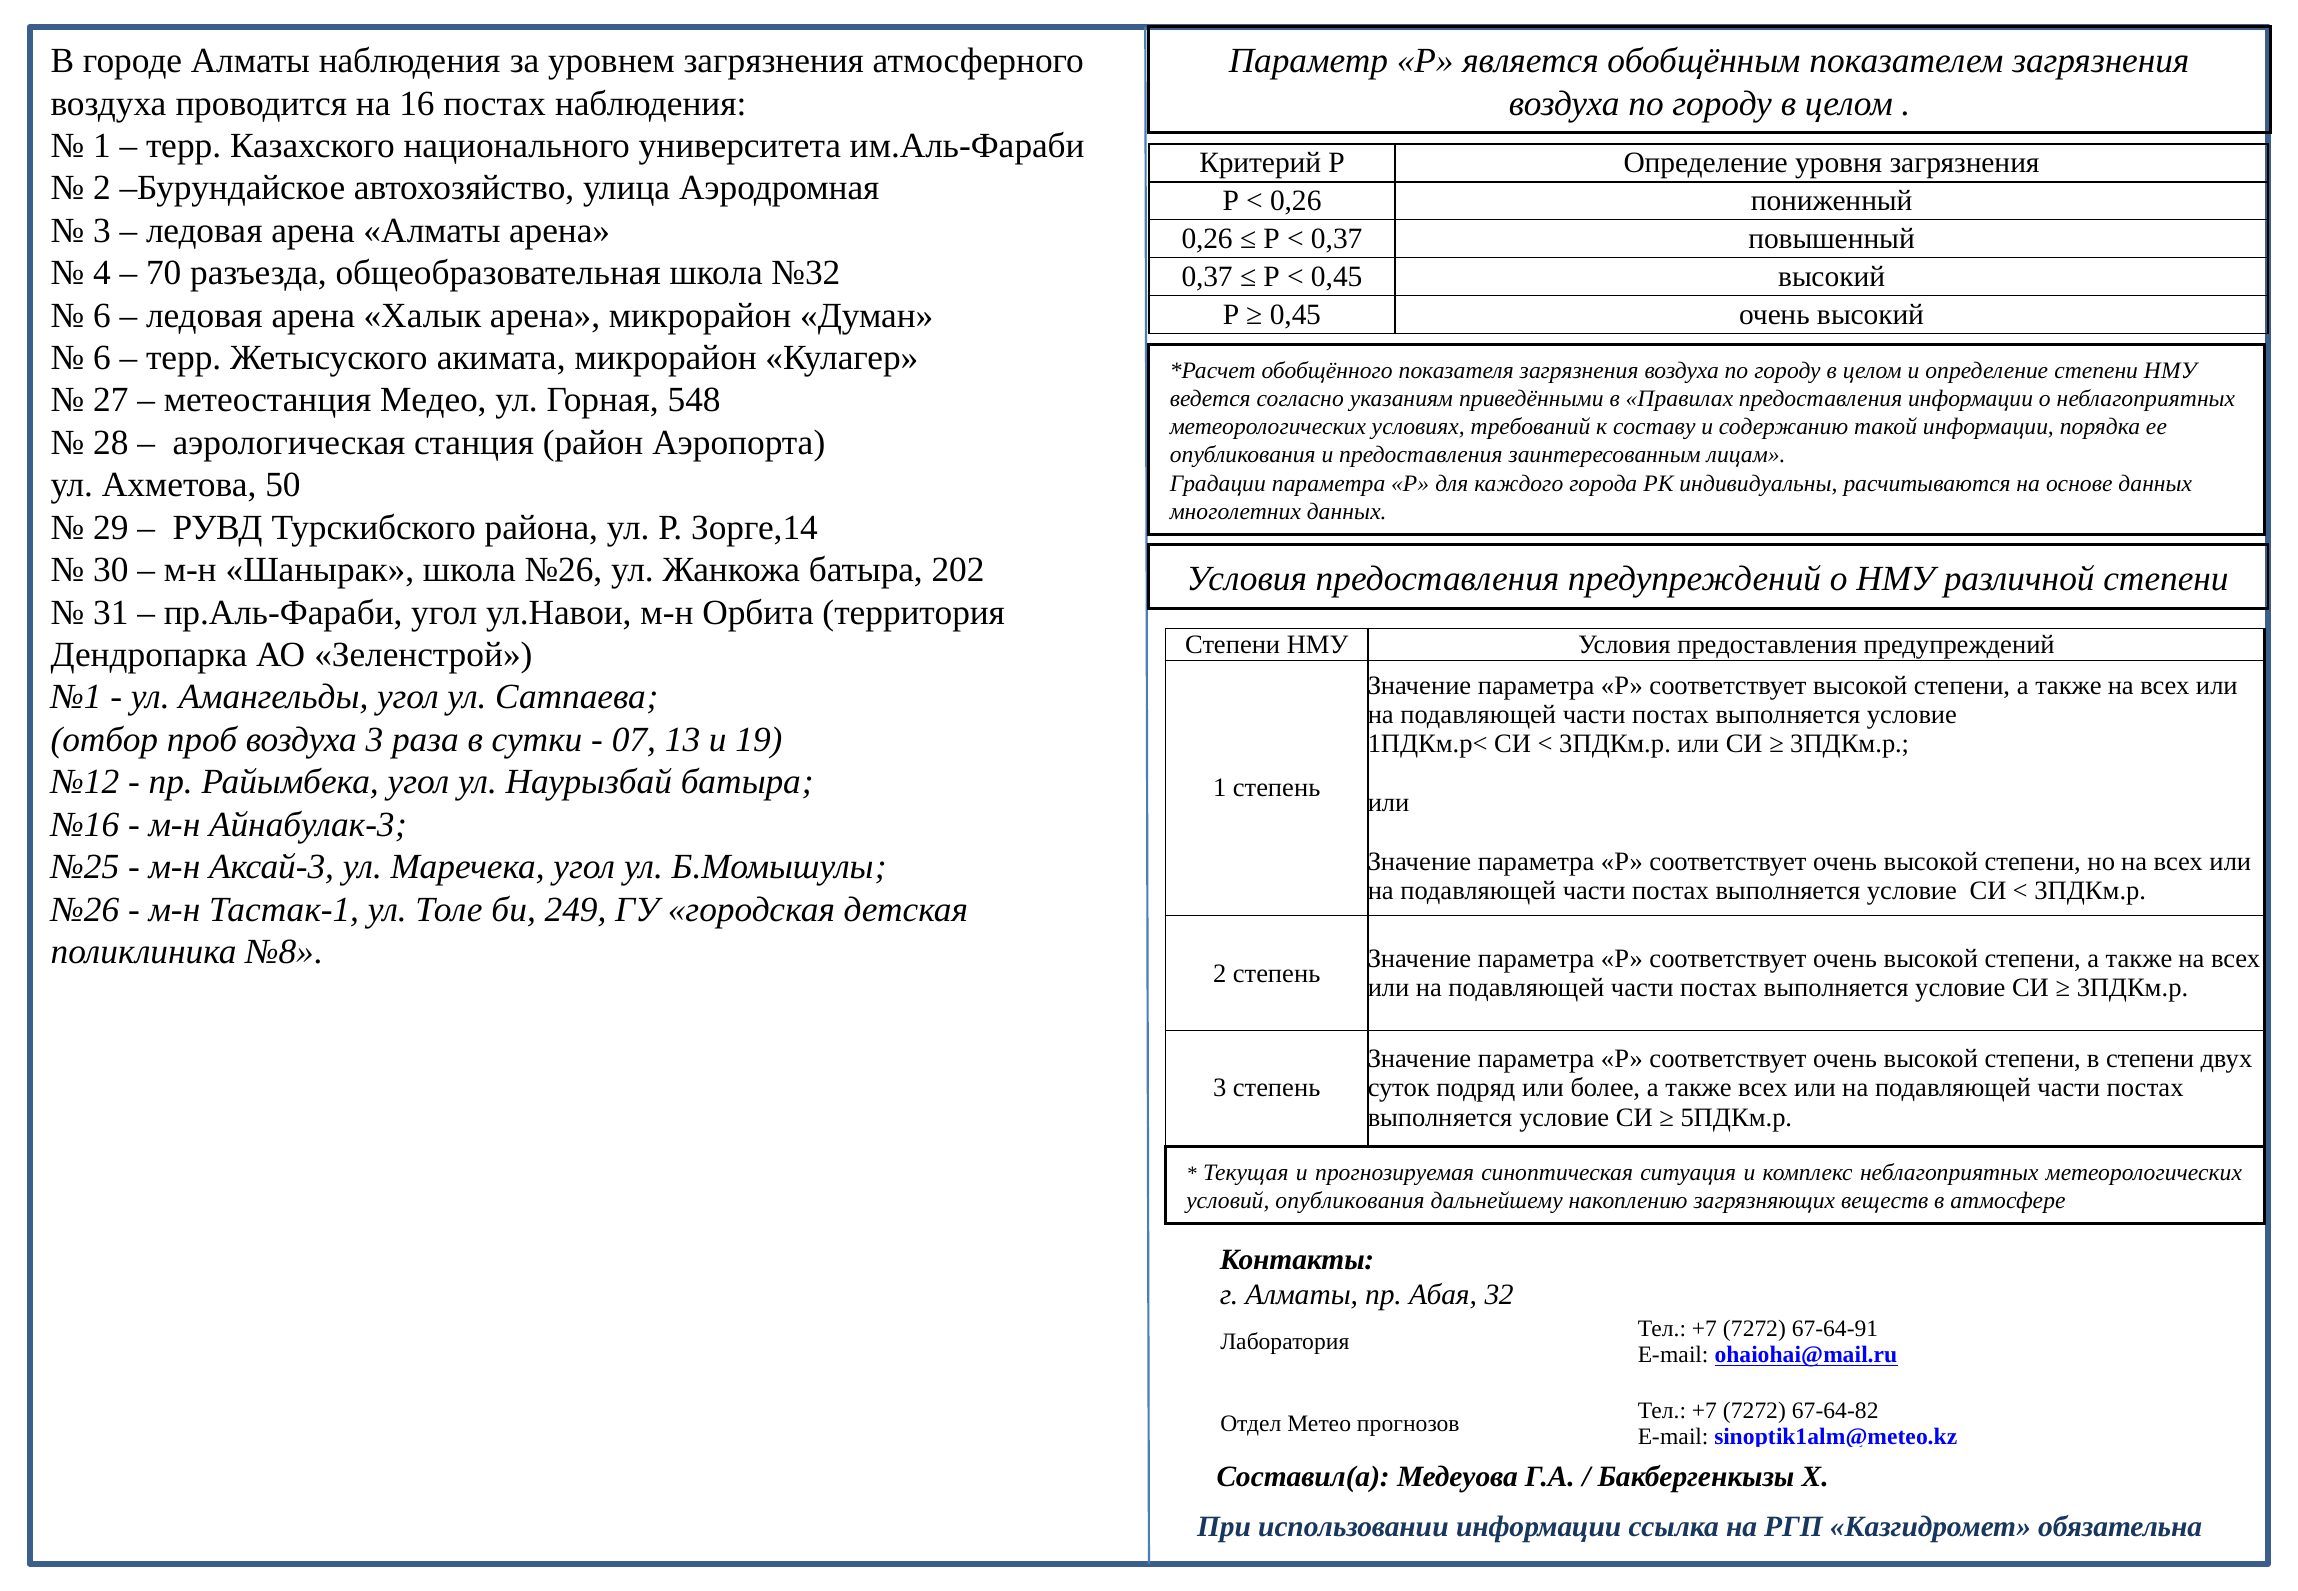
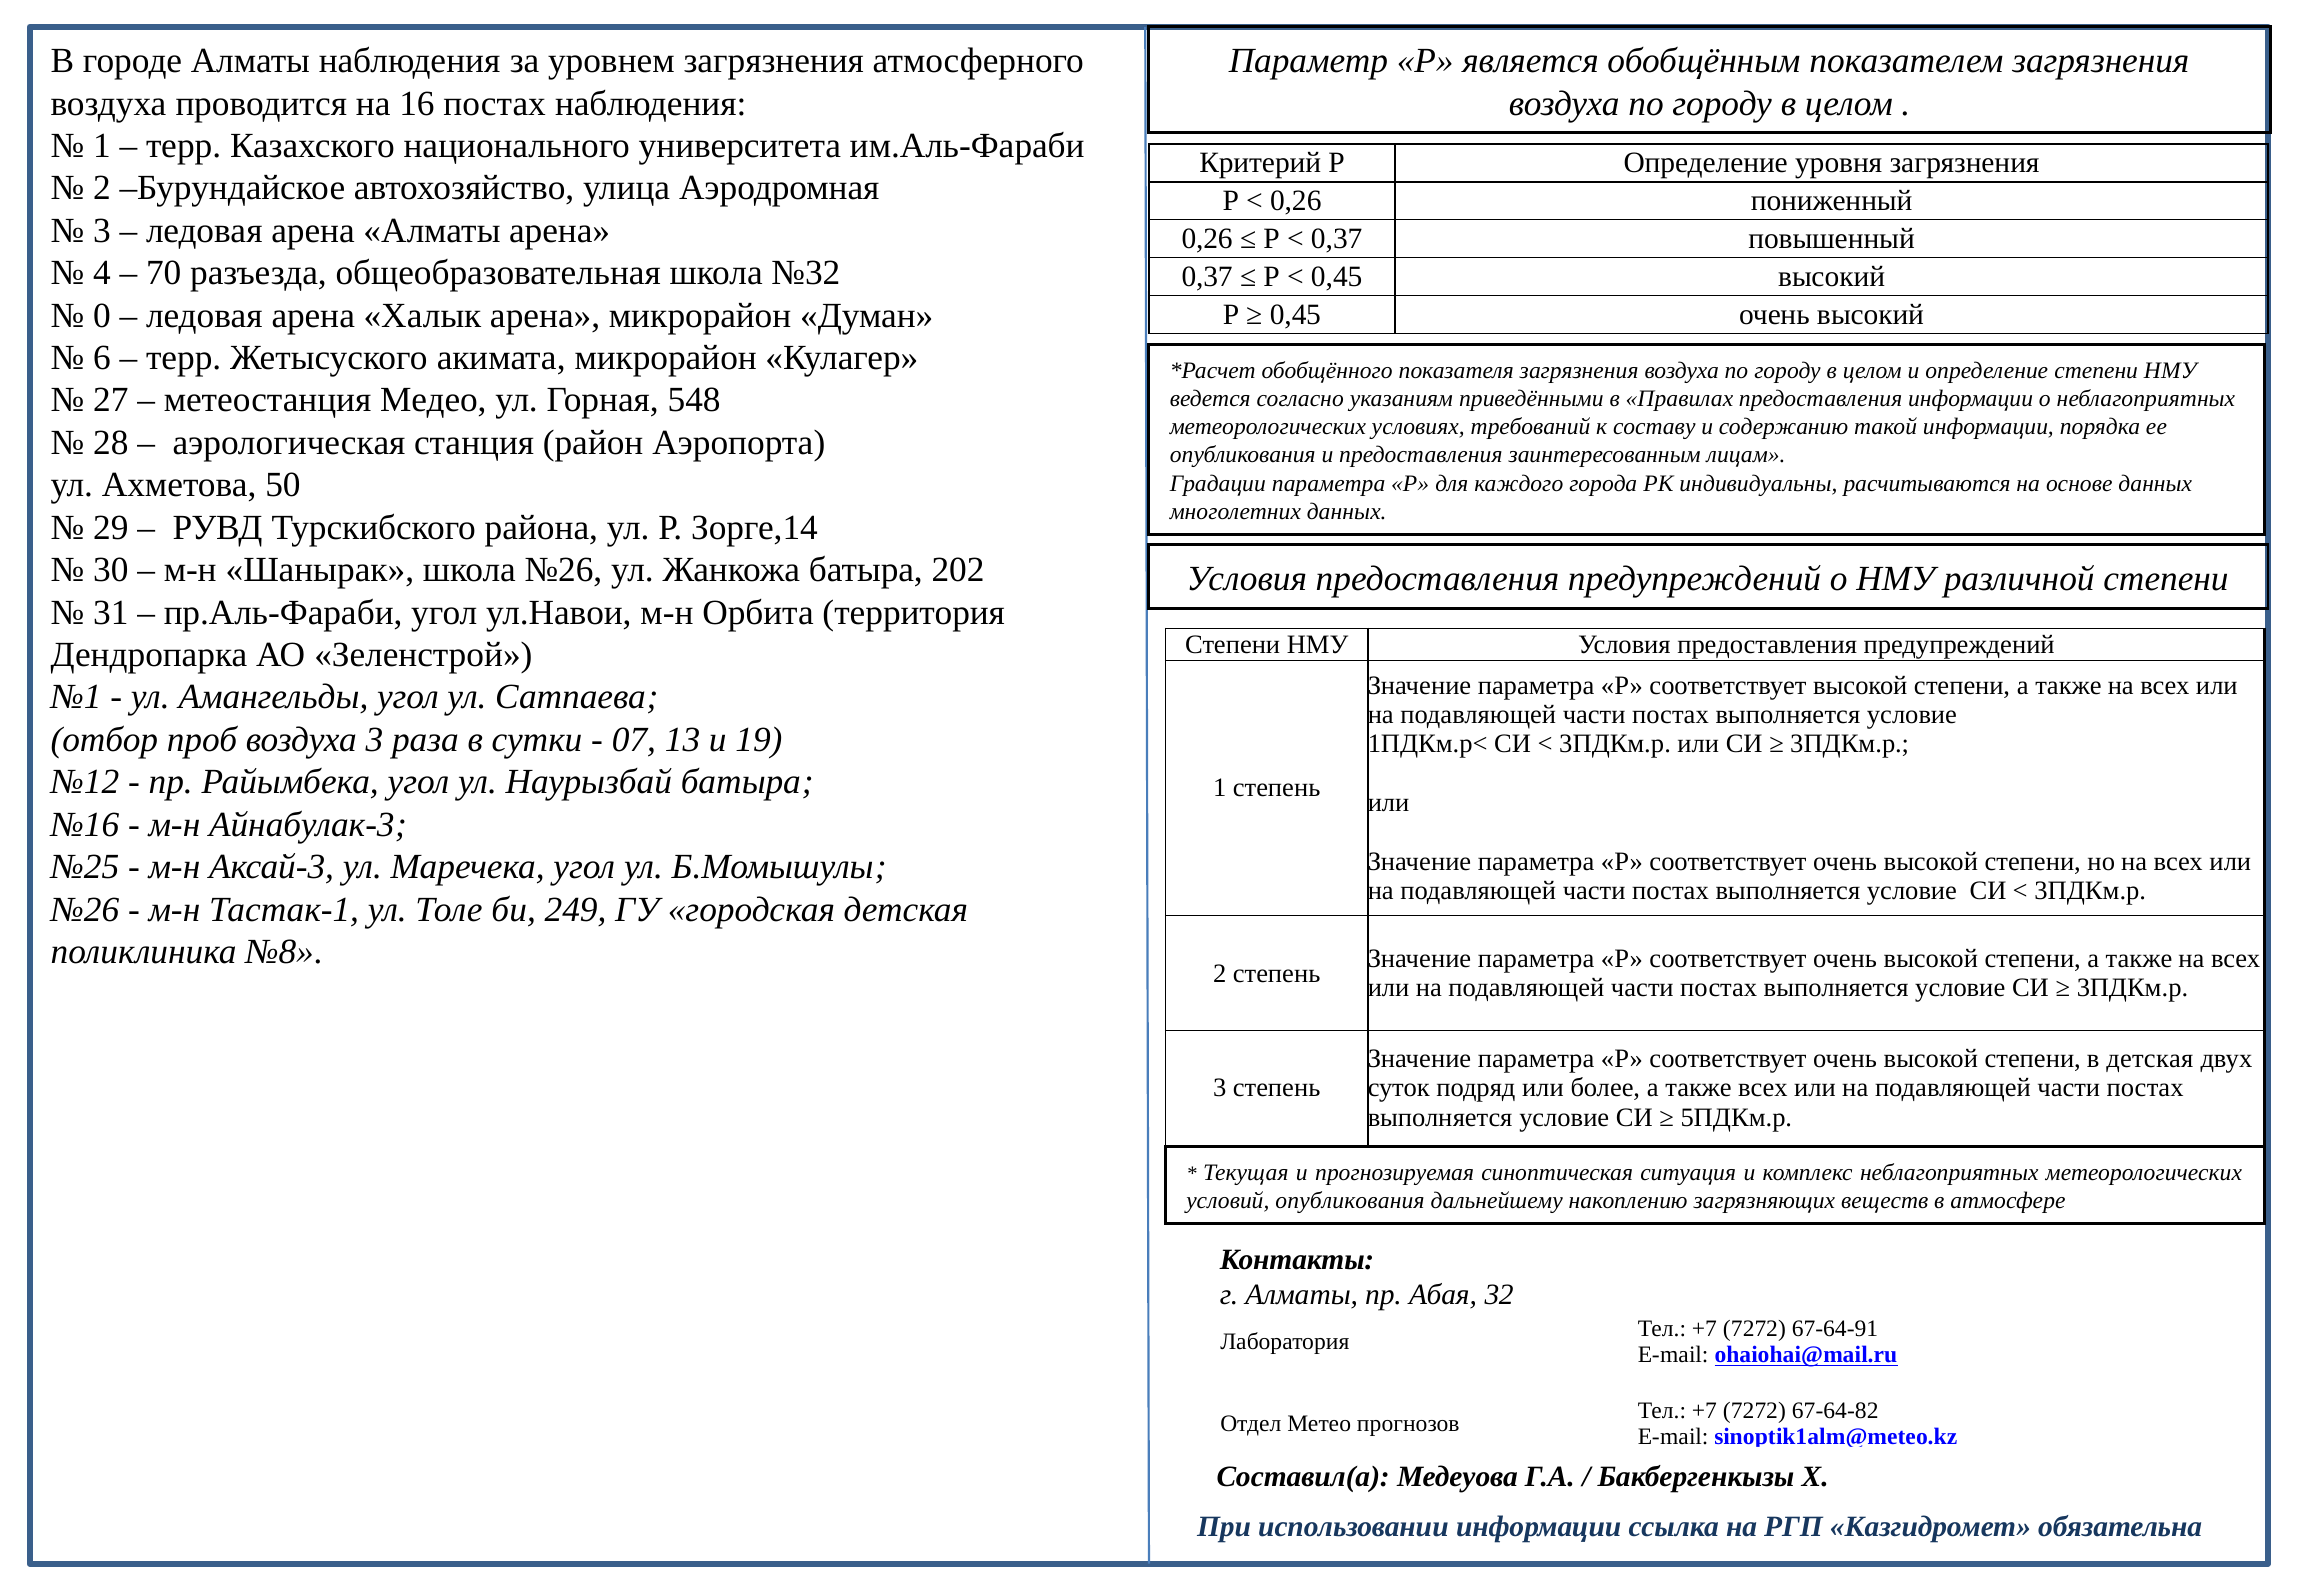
6 at (102, 315): 6 -> 0
в степени: степени -> детская
